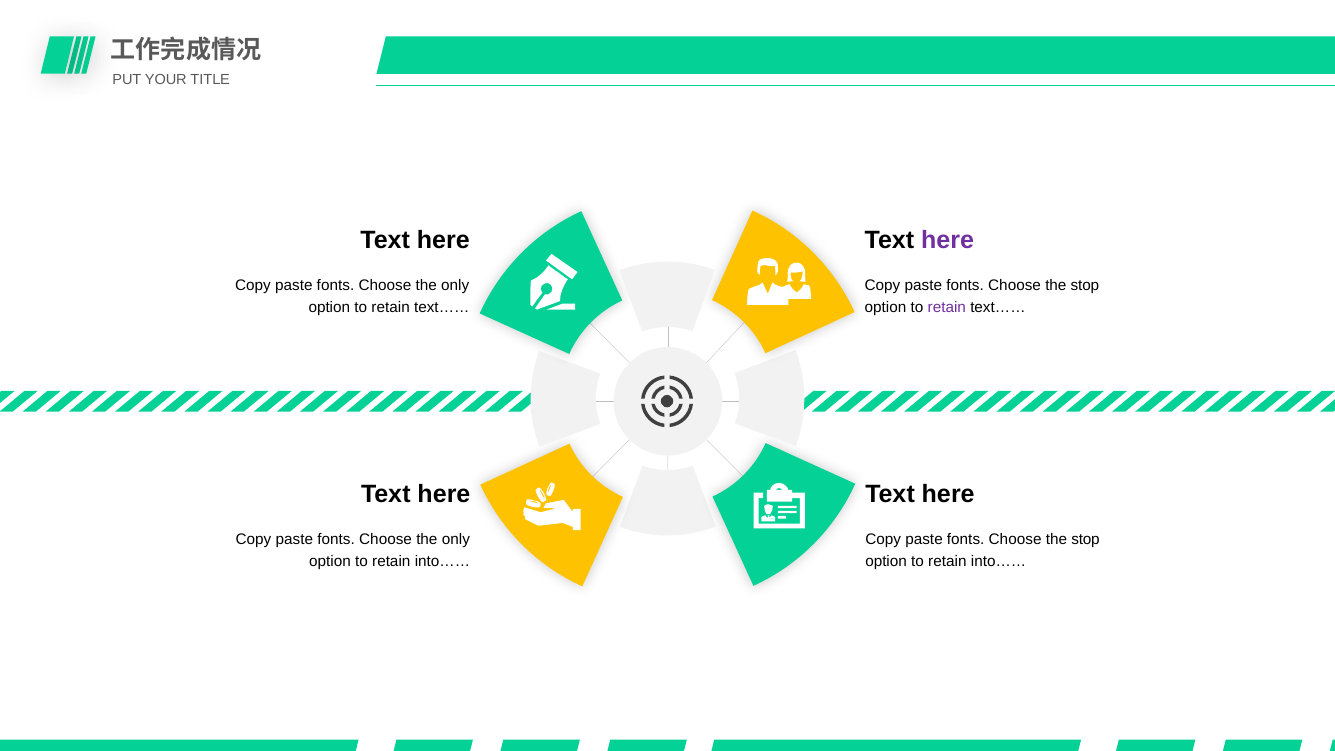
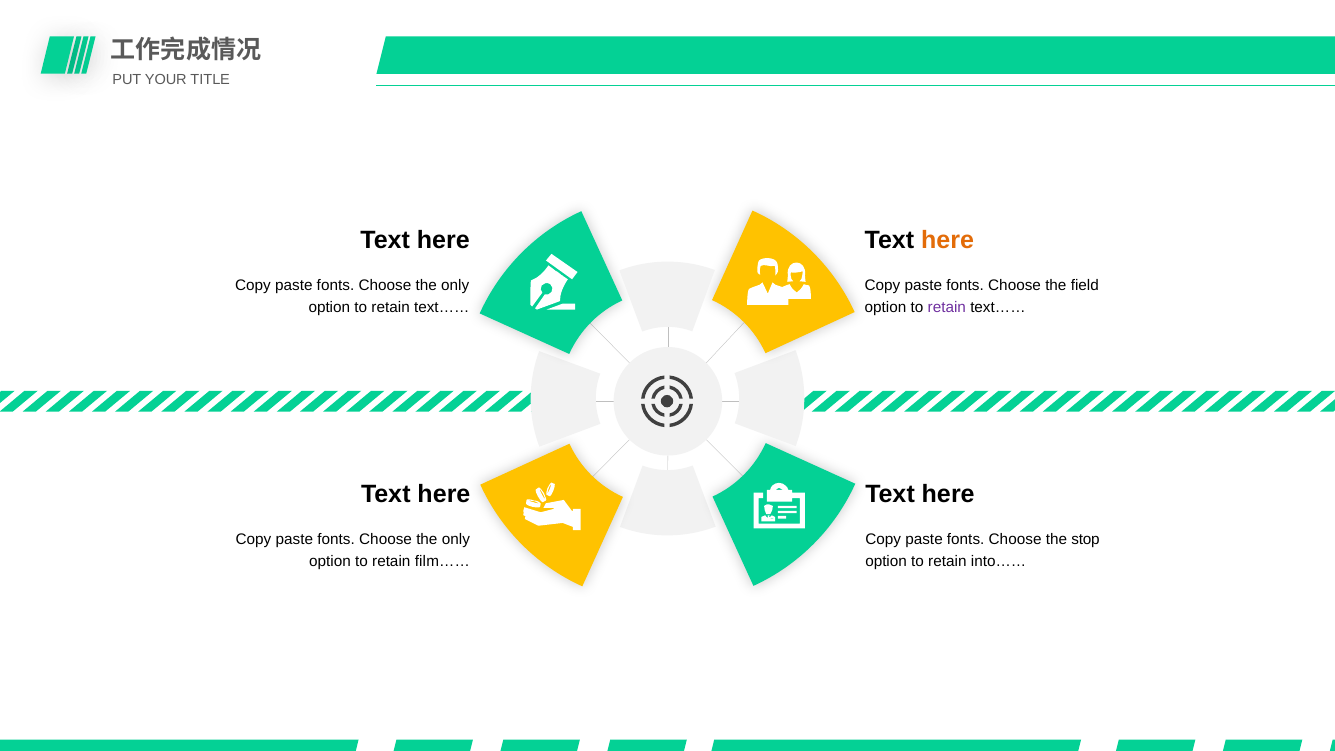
here at (948, 240) colour: purple -> orange
stop at (1085, 285): stop -> field
into…… at (442, 562): into…… -> film……
